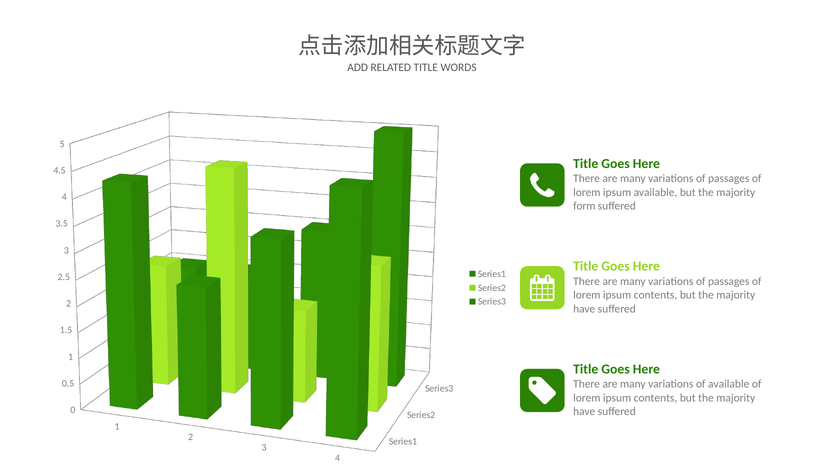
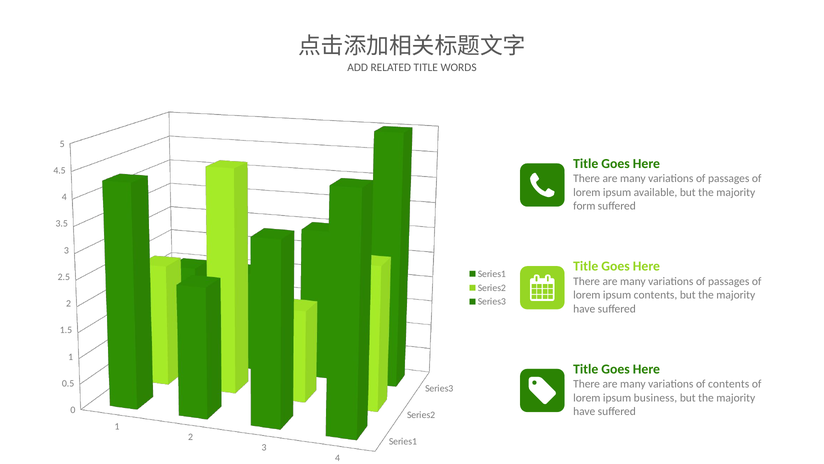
of available: available -> contents
contents at (656, 397): contents -> business
